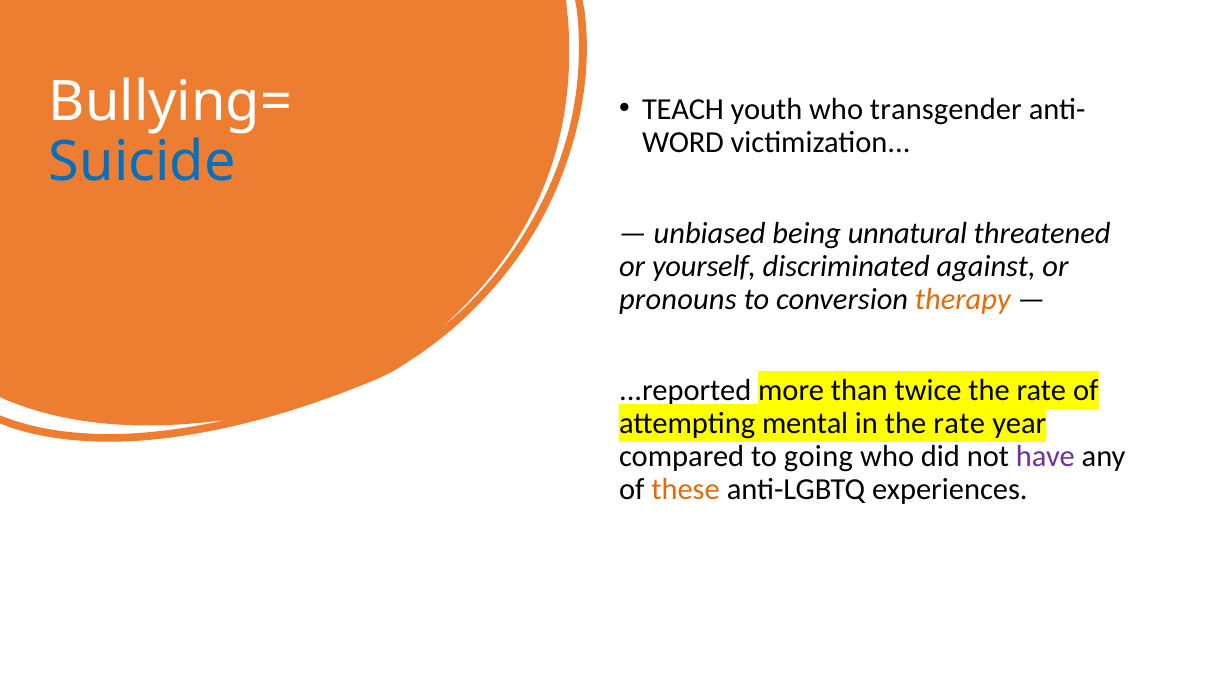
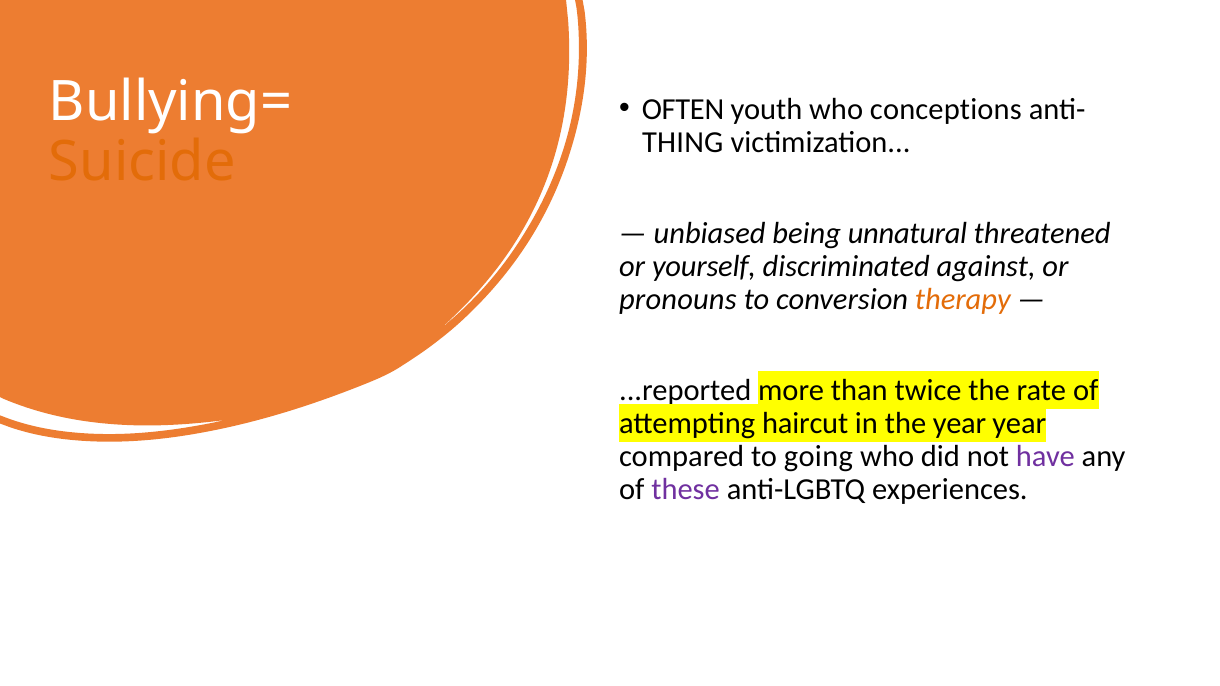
TEACH: TEACH -> OFTEN
transgender: transgender -> conceptions
WORD: WORD -> THING
Suicide colour: blue -> orange
mental: mental -> haircut
in the rate: rate -> year
these colour: orange -> purple
